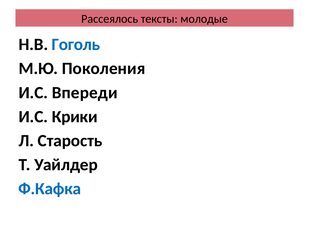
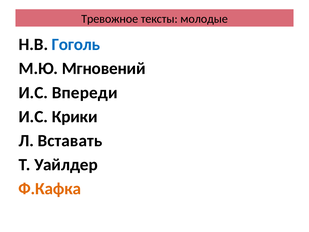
Рассеялось: Рассеялось -> Тревожное
Поколения: Поколения -> Мгновений
Старость: Старость -> Вставать
Ф.Кафка colour: blue -> orange
